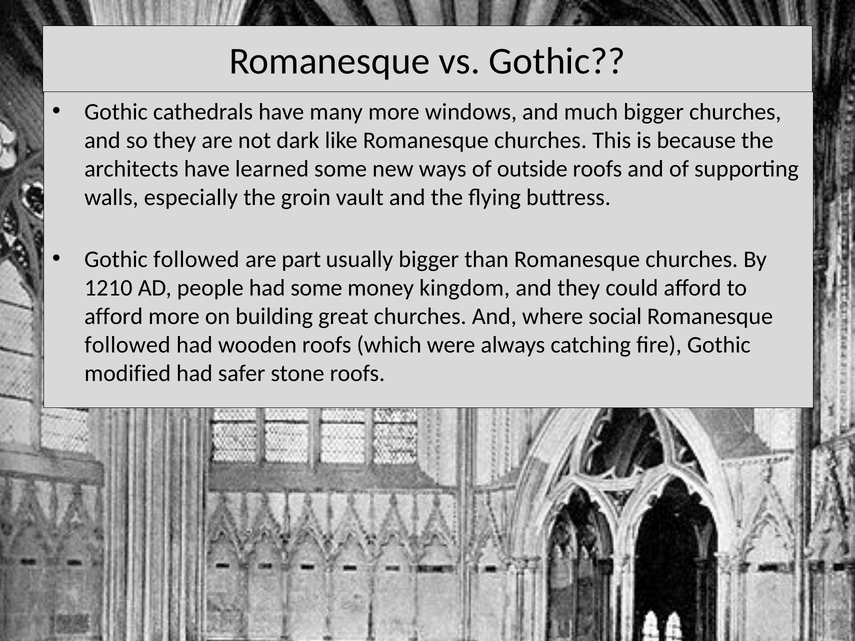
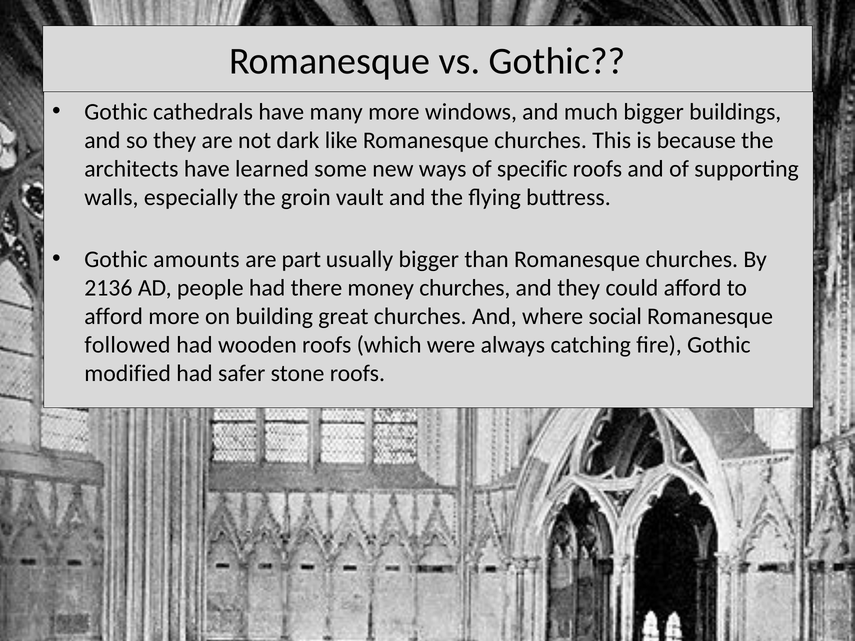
bigger churches: churches -> buildings
outside: outside -> specific
Gothic followed: followed -> amounts
1210: 1210 -> 2136
had some: some -> there
money kingdom: kingdom -> churches
